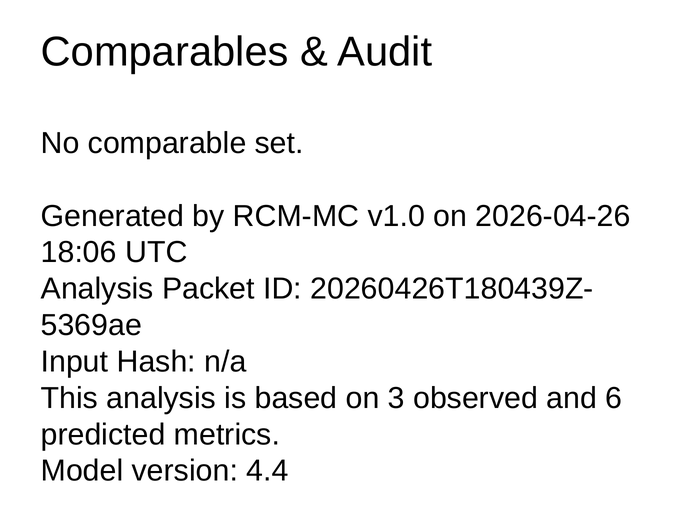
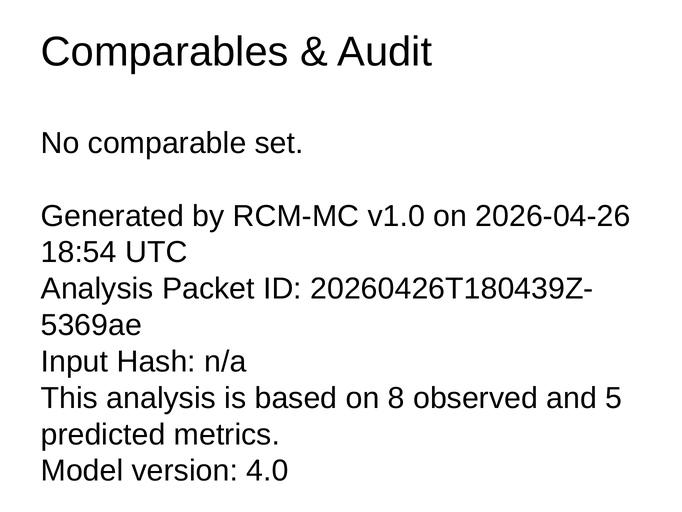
18:06: 18:06 -> 18:54
3: 3 -> 8
6: 6 -> 5
4.4: 4.4 -> 4.0
